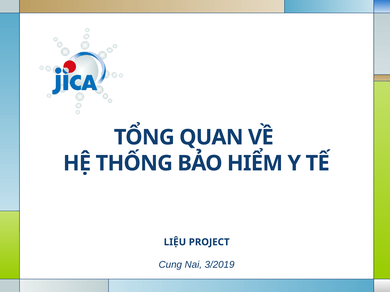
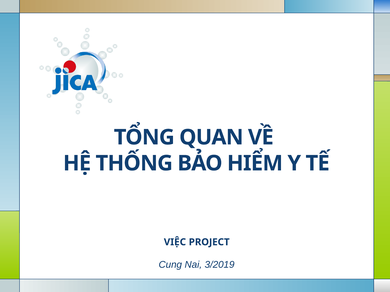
LIỆU: LIỆU -> VIỆC
